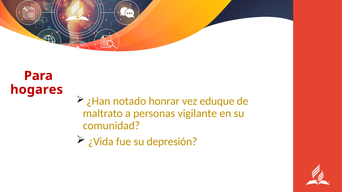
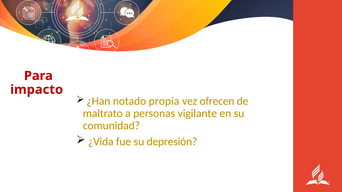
hogares: hogares -> impacto
honrar: honrar -> propia
eduque: eduque -> ofrecen
